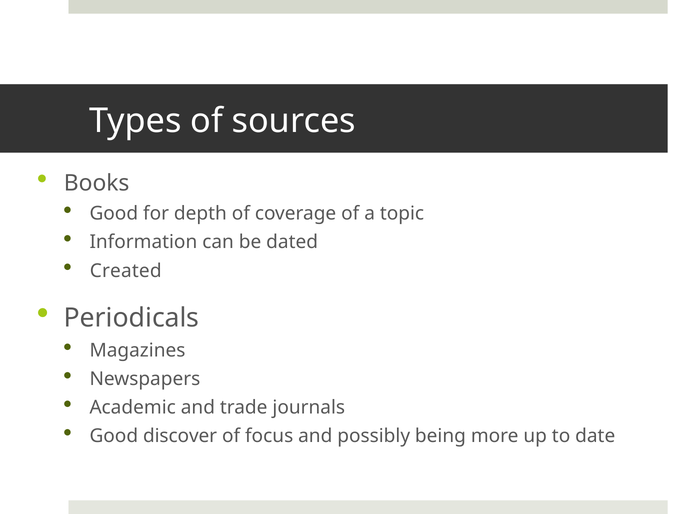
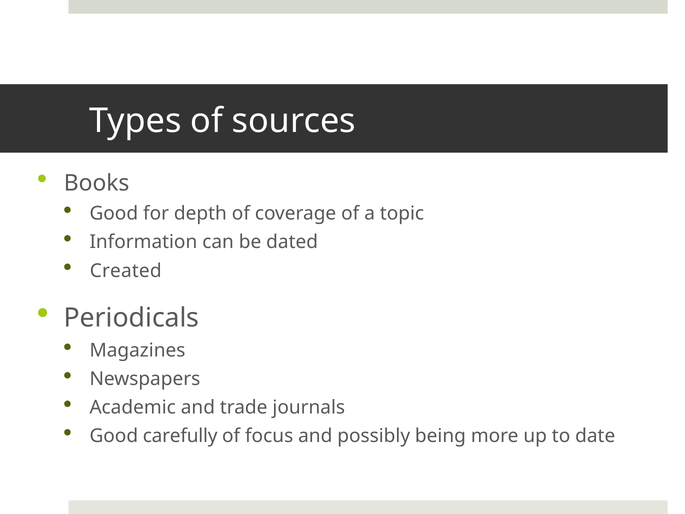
discover: discover -> carefully
